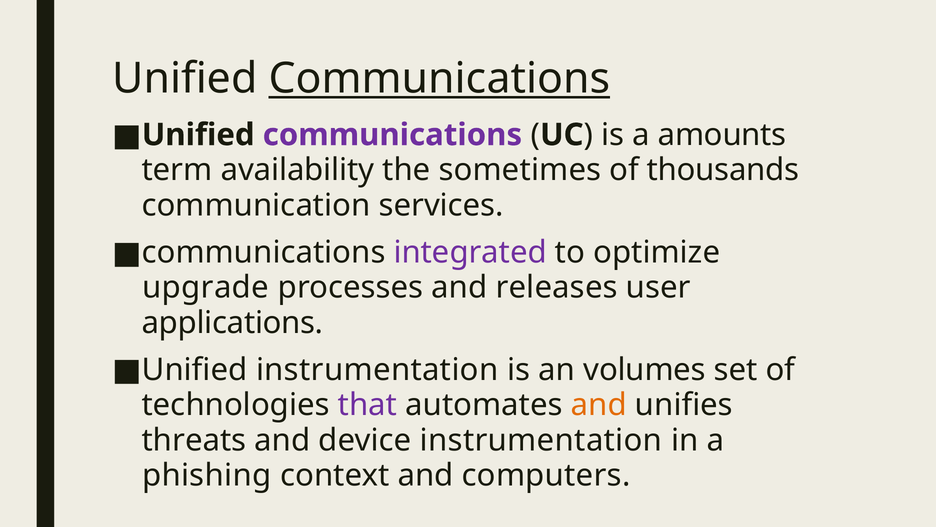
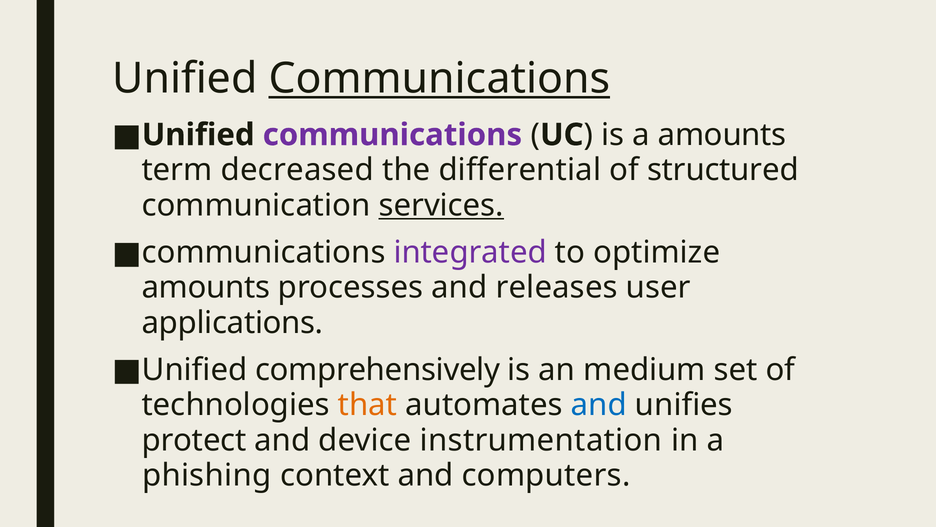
availability: availability -> decreased
sometimes: sometimes -> differential
thousands: thousands -> structured
services underline: none -> present
upgrade at (206, 287): upgrade -> amounts
Unified instrumentation: instrumentation -> comprehensively
volumes: volumes -> medium
that colour: purple -> orange
and at (599, 405) colour: orange -> blue
threats: threats -> protect
